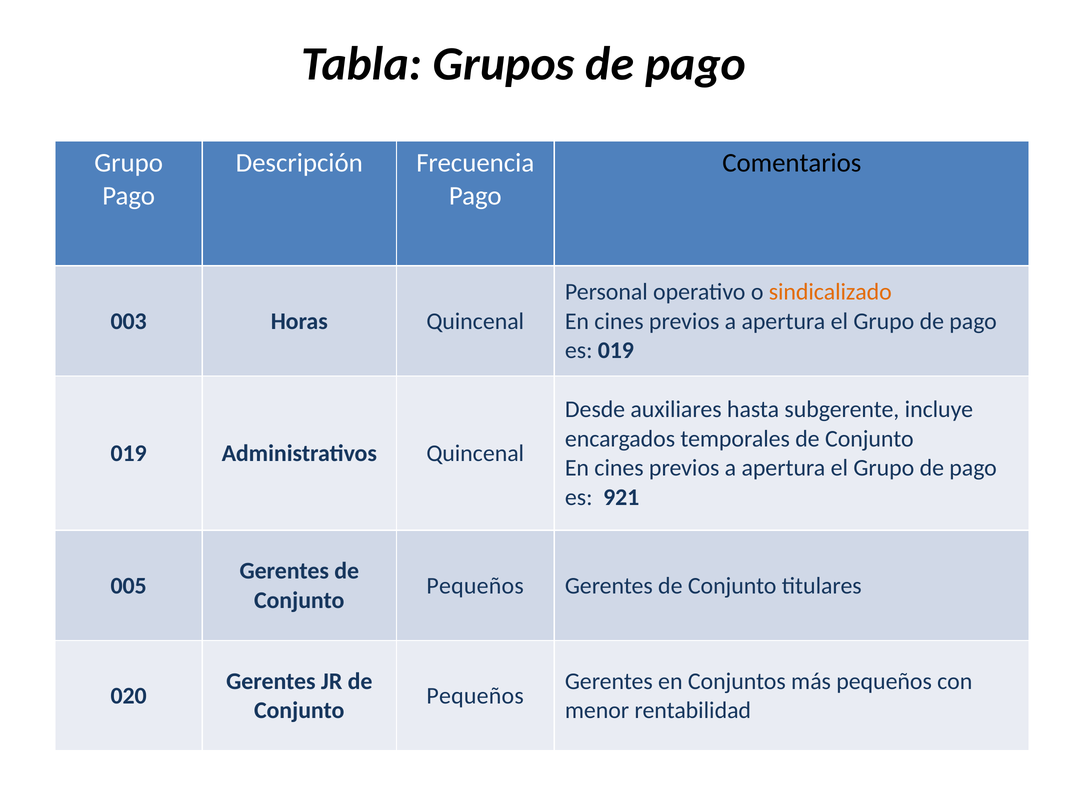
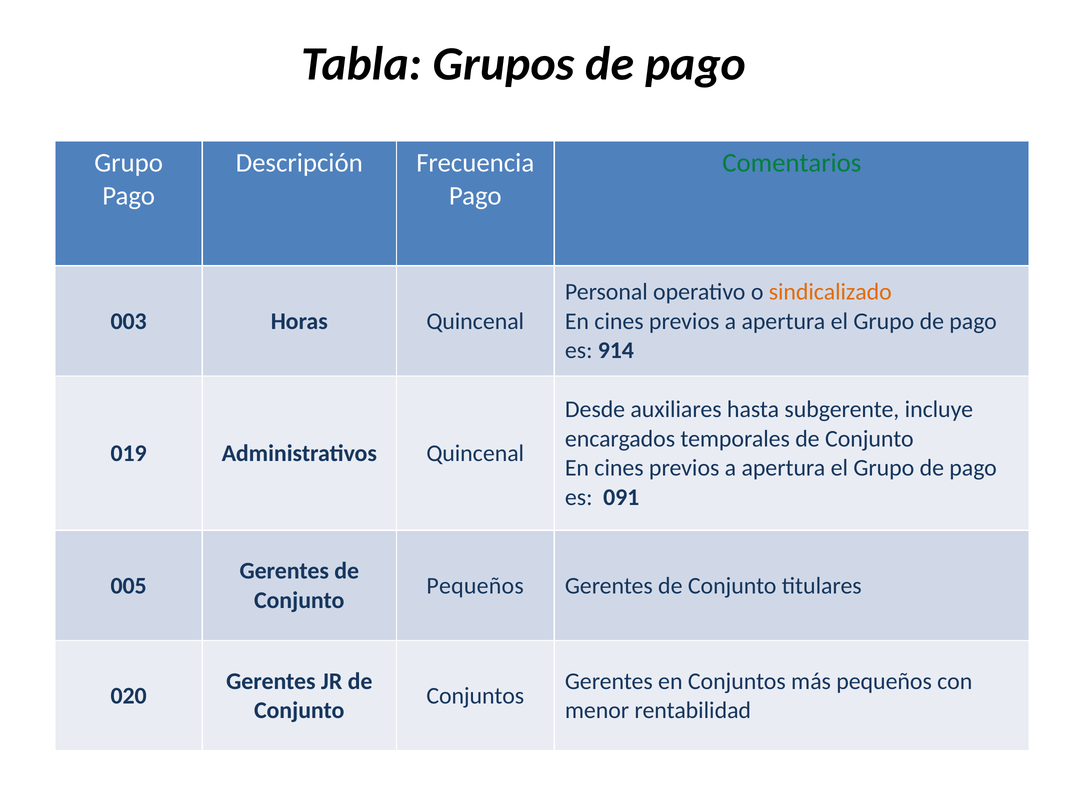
Comentarios colour: black -> green
es 019: 019 -> 914
921: 921 -> 091
Pequeños at (475, 696): Pequeños -> Conjuntos
